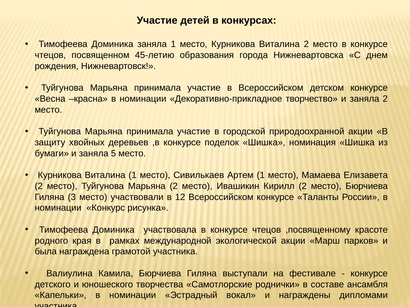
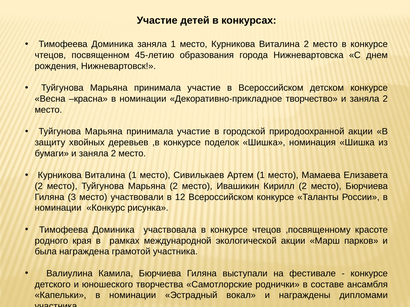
бумаги и заняла 5: 5 -> 2
